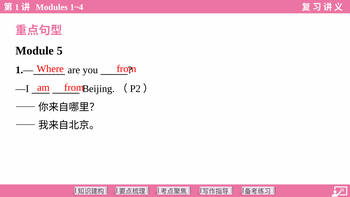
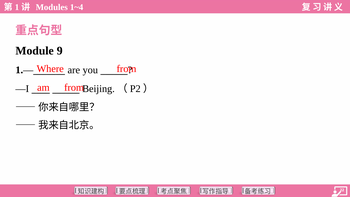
5: 5 -> 9
